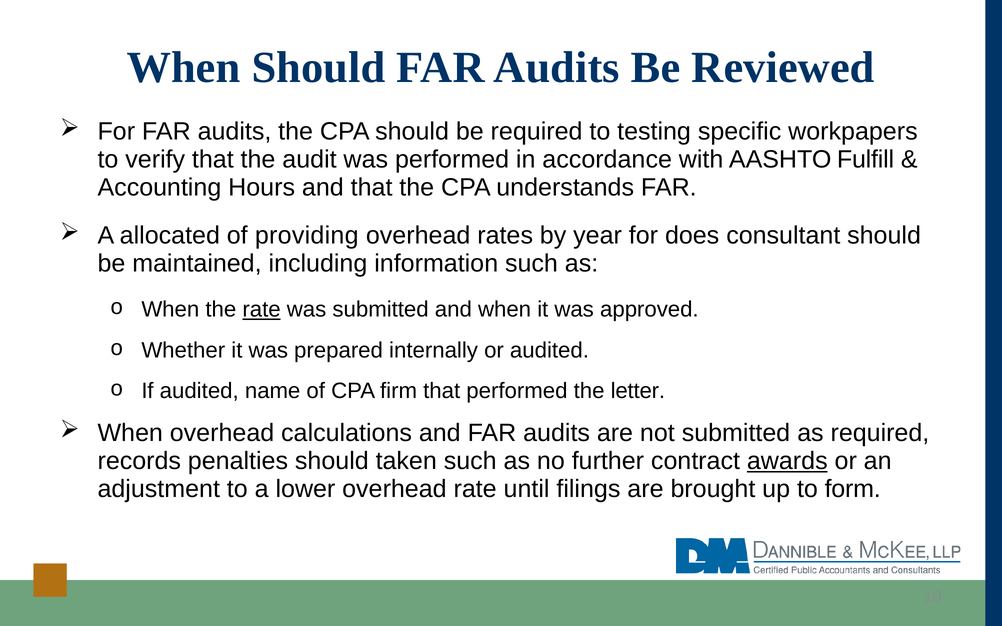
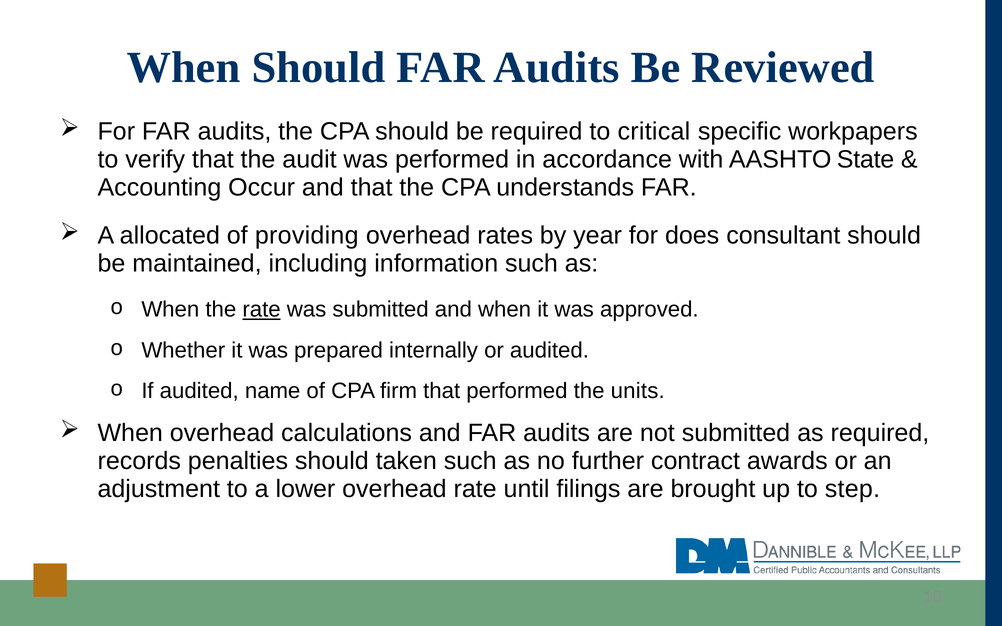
testing: testing -> critical
Fulfill: Fulfill -> State
Hours: Hours -> Occur
letter: letter -> units
awards underline: present -> none
form: form -> step
